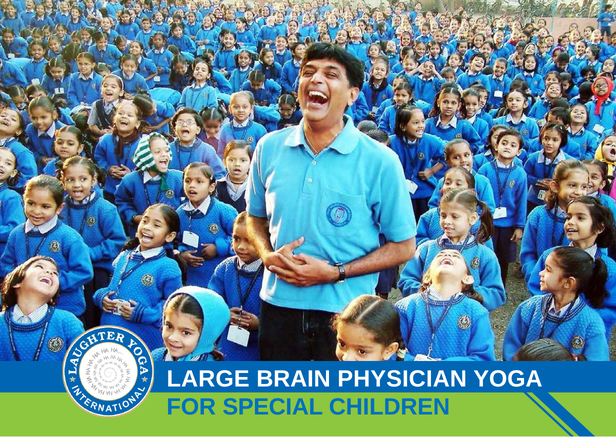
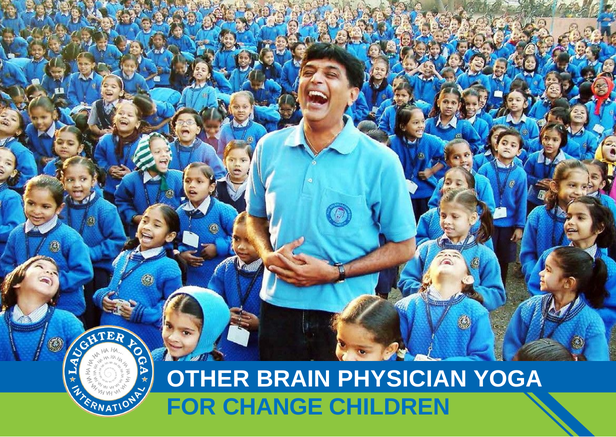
LARGE: LARGE -> OTHER
SPECIAL: SPECIAL -> CHANGE
